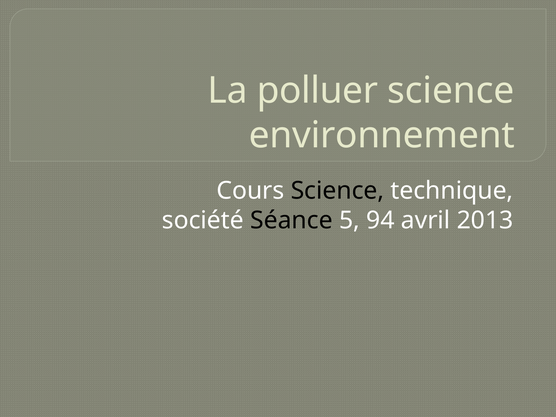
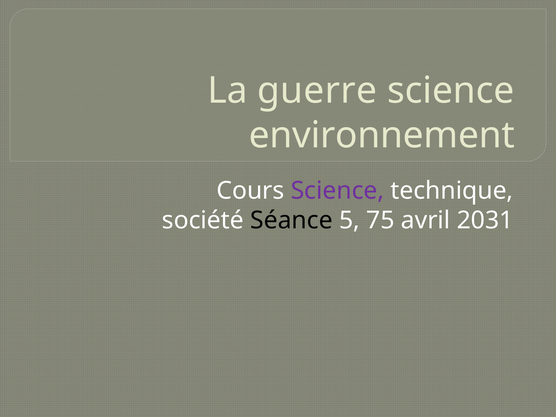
polluer: polluer -> guerre
Science at (337, 191) colour: black -> purple
94: 94 -> 75
2013: 2013 -> 2031
